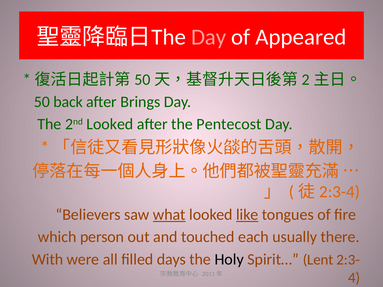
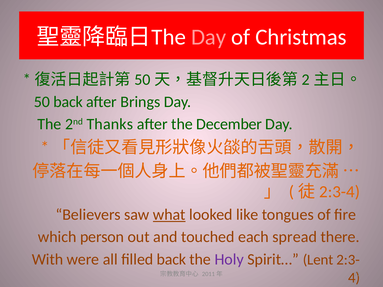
Appeared: Appeared -> Christmas
2nd Looked: Looked -> Thanks
Pentecost: Pentecost -> December
like underline: present -> none
usually: usually -> spread
filled days: days -> back
Holy colour: black -> purple
